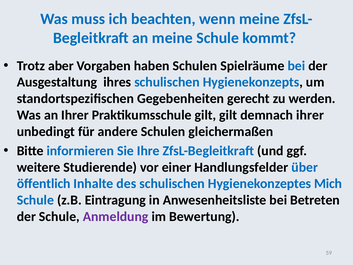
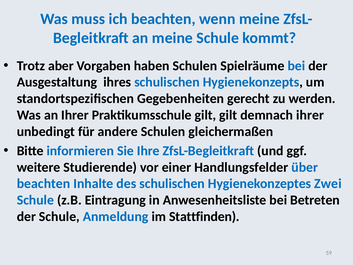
öffentlich at (44, 184): öffentlich -> beachten
Mich: Mich -> Zwei
Anmeldung colour: purple -> blue
Bewertung: Bewertung -> Stattfinden
